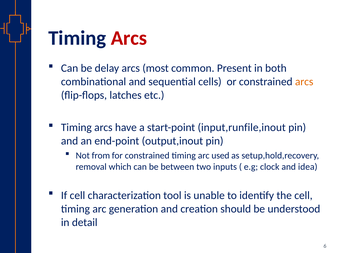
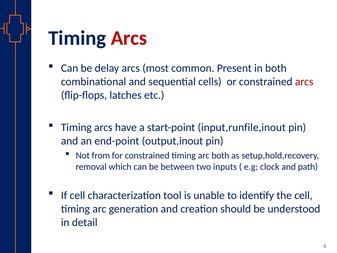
arcs at (304, 82) colour: orange -> red
arc used: used -> both
idea: idea -> path
